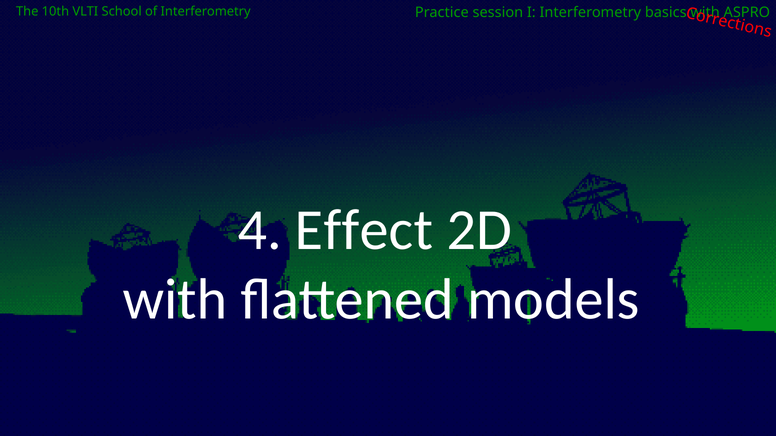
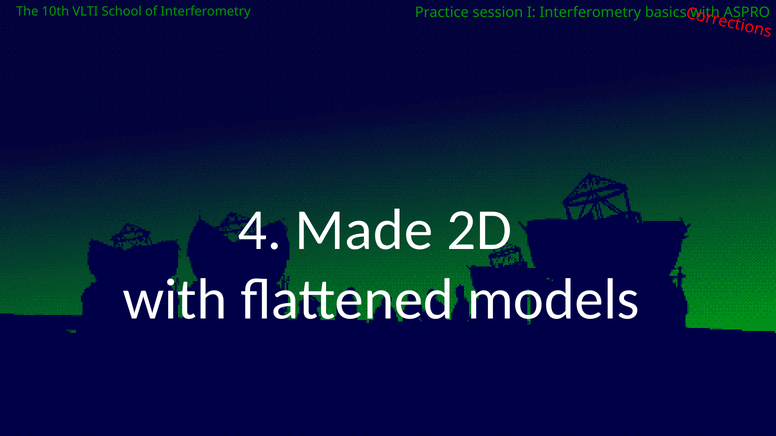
Effect: Effect -> Made
